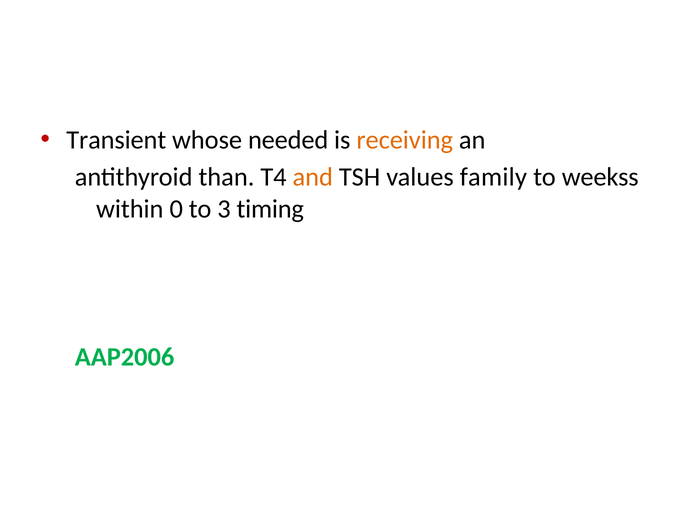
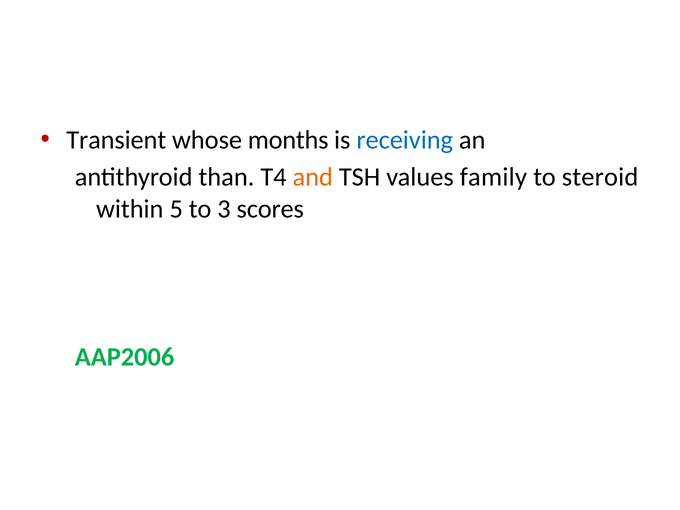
needed: needed -> months
receiving colour: orange -> blue
weekss: weekss -> steroid
0: 0 -> 5
timing: timing -> scores
